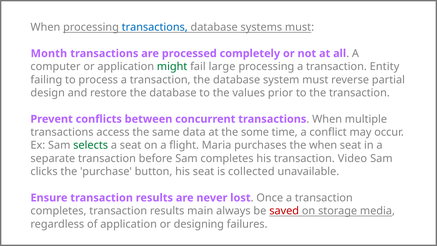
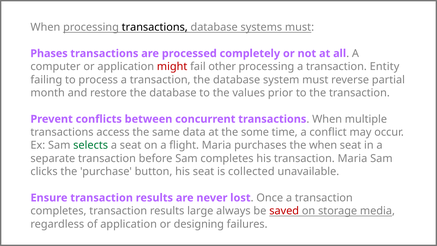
transactions at (155, 27) colour: blue -> black
Month: Month -> Phases
might colour: green -> red
large: large -> other
design: design -> month
transaction Video: Video -> Maria
main: main -> large
